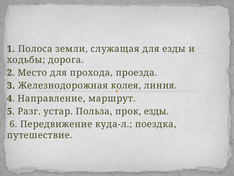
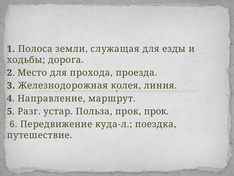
прок езды: езды -> прок
